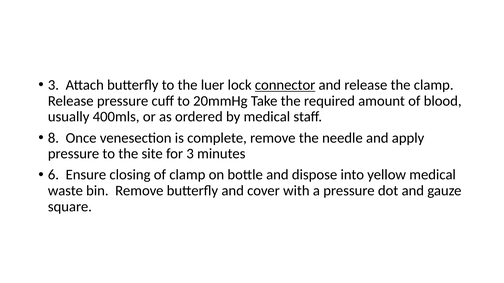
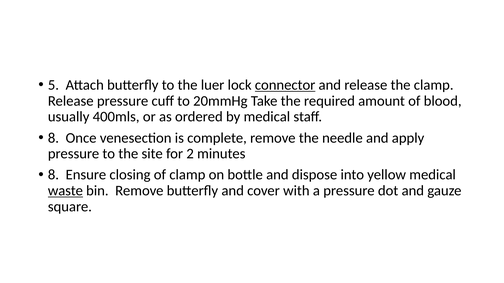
3 at (53, 85): 3 -> 5
for 3: 3 -> 2
6 at (53, 175): 6 -> 8
waste underline: none -> present
